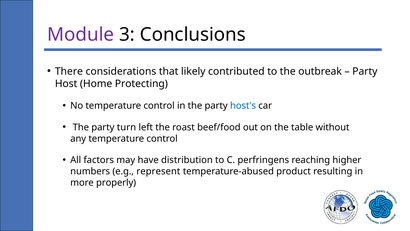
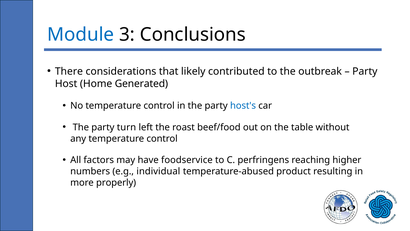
Module colour: purple -> blue
Protecting: Protecting -> Generated
distribution: distribution -> foodservice
represent: represent -> individual
